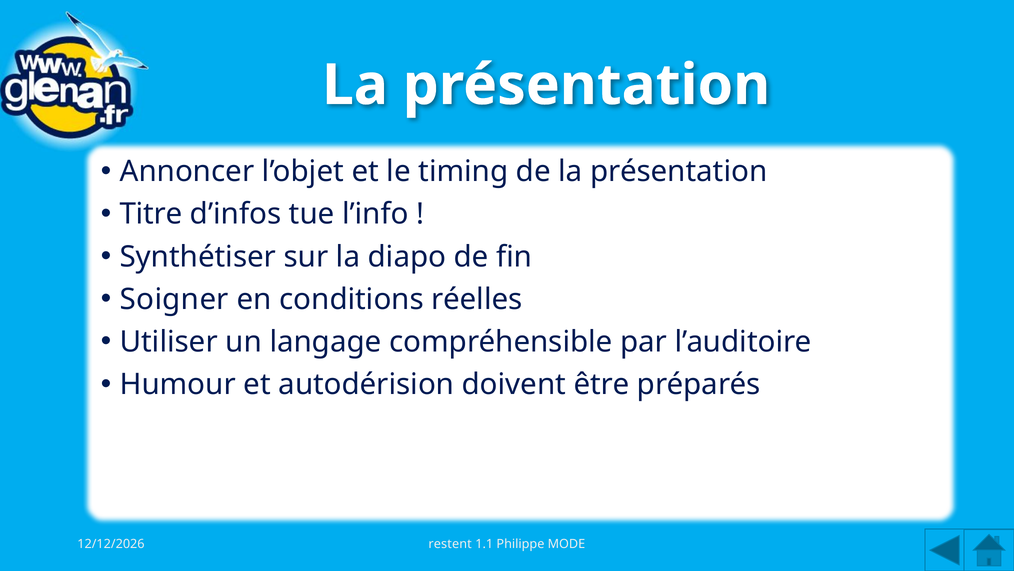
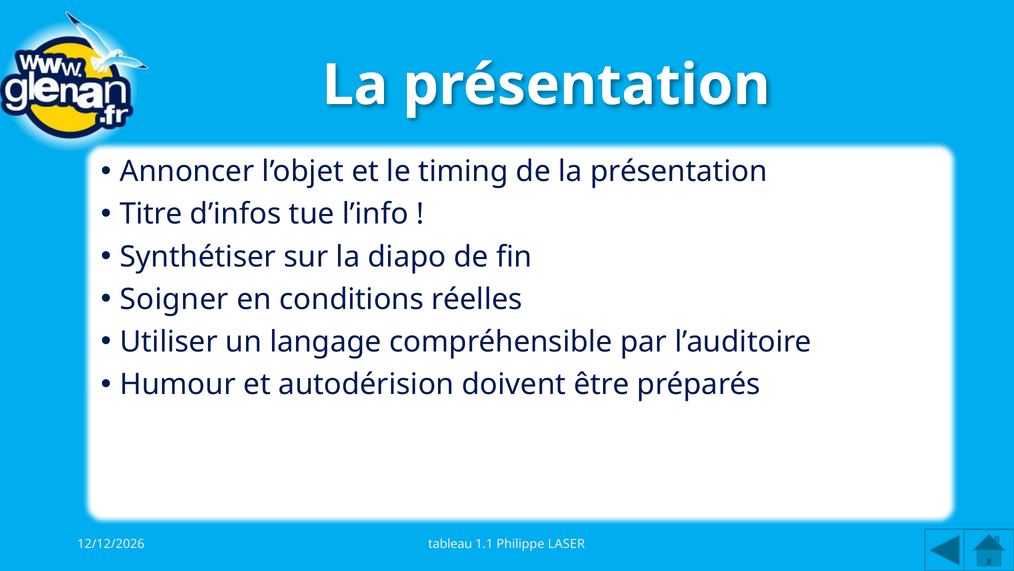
restent: restent -> tableau
MODE: MODE -> LASER
